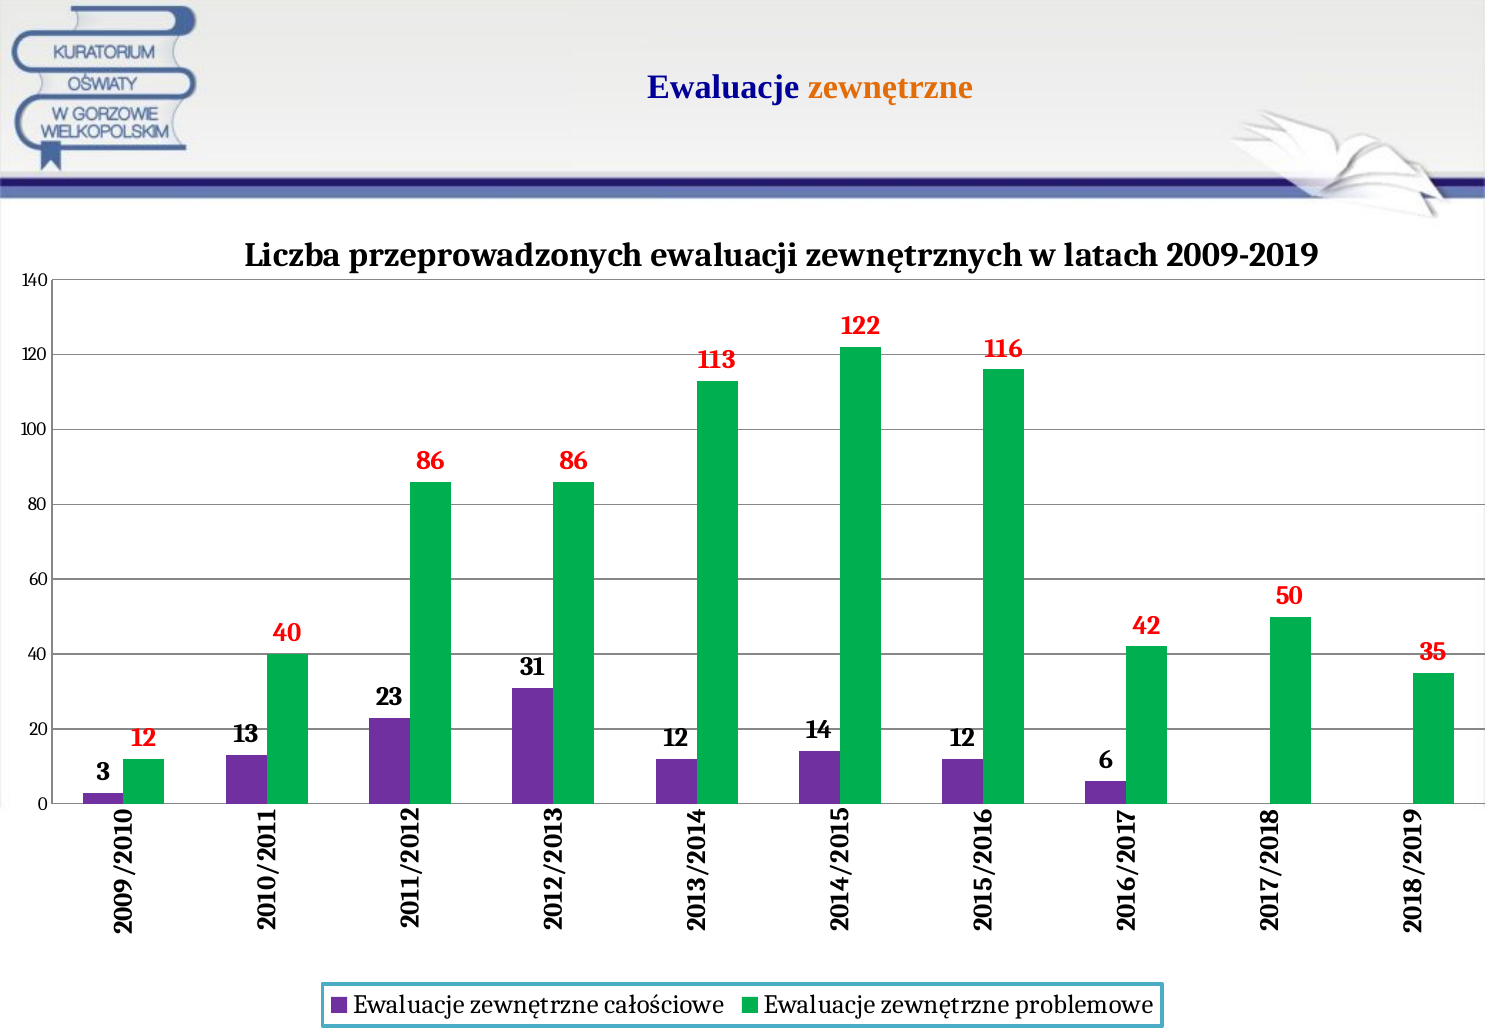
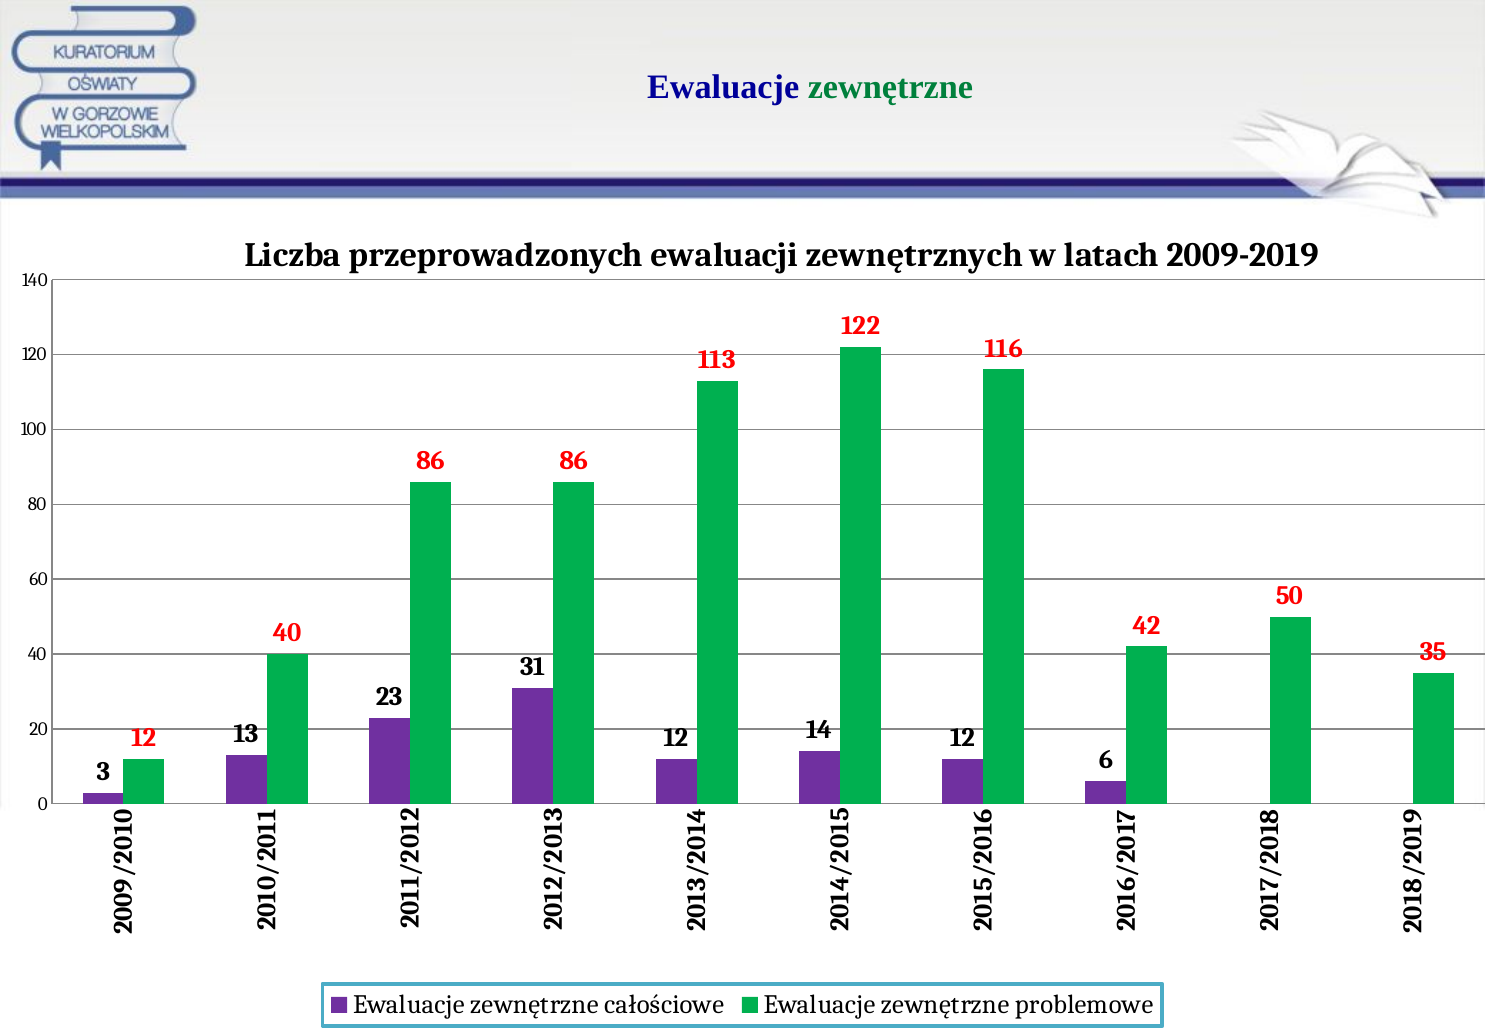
zewnętrzne at (890, 87) colour: orange -> green
